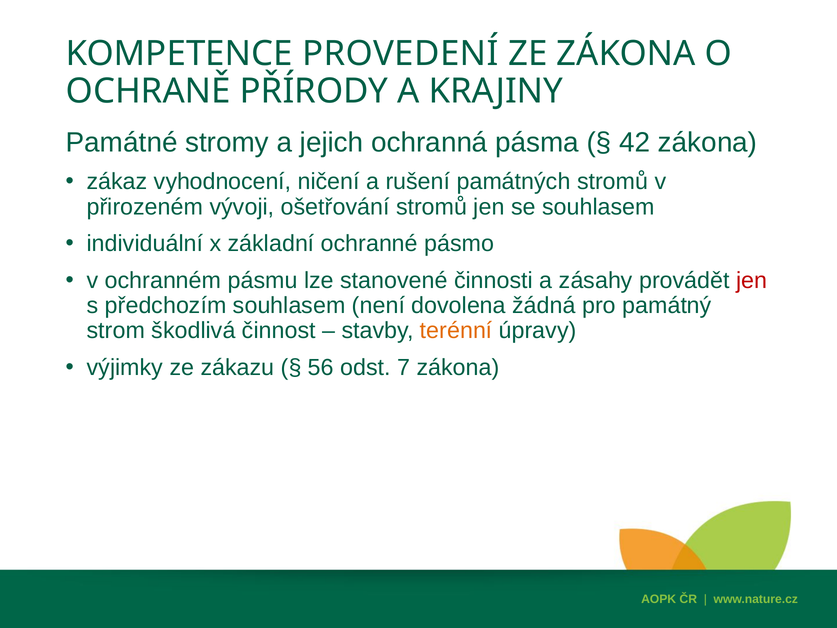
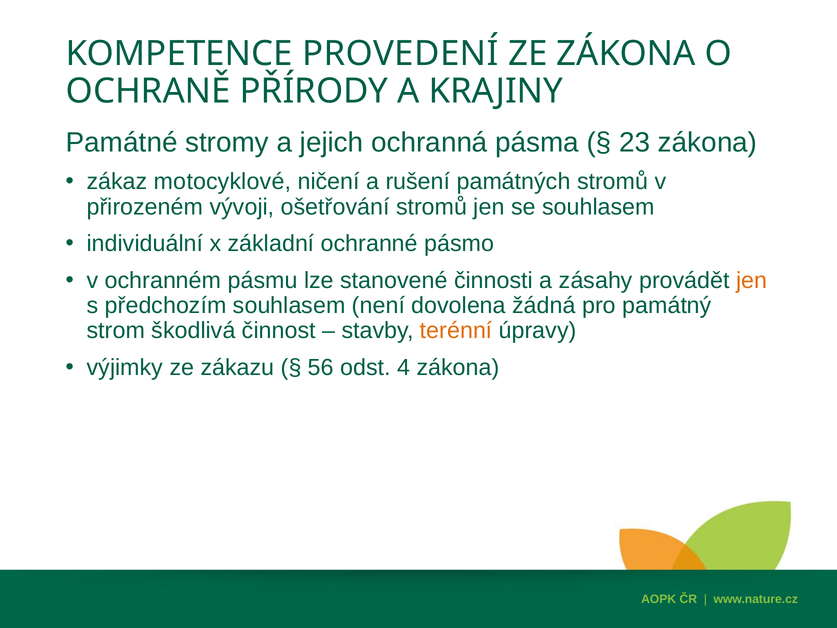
42: 42 -> 23
vyhodnocení: vyhodnocení -> motocyklové
jen at (752, 280) colour: red -> orange
7: 7 -> 4
